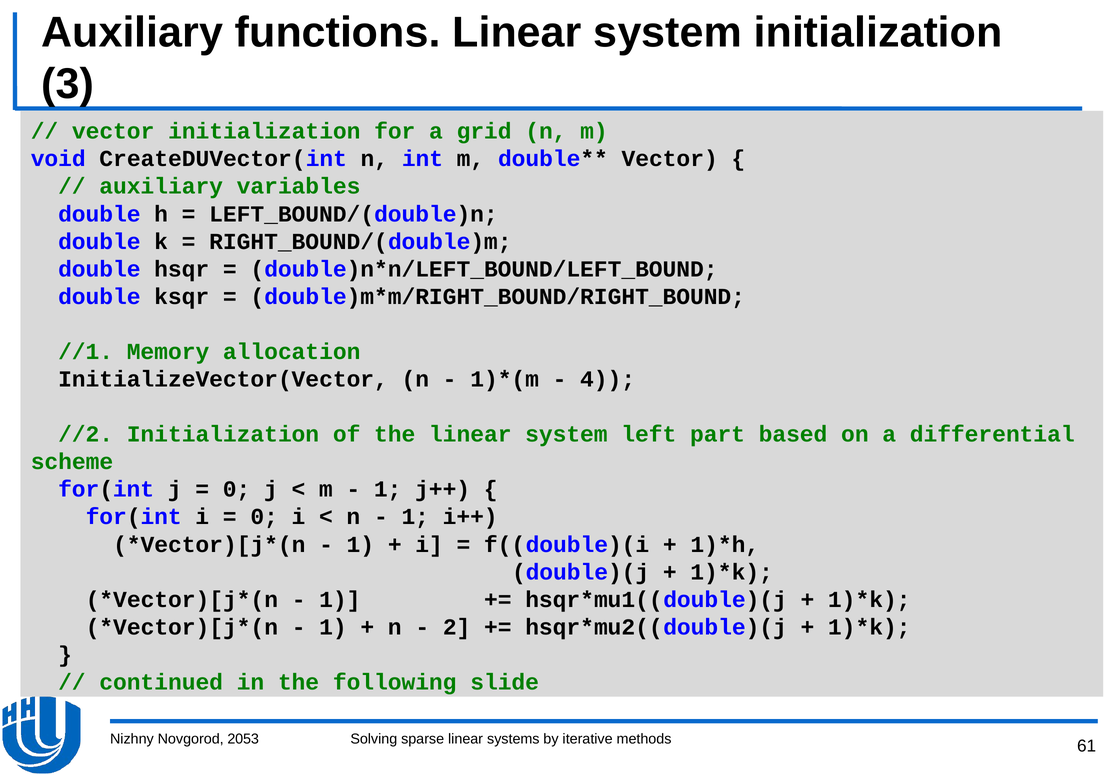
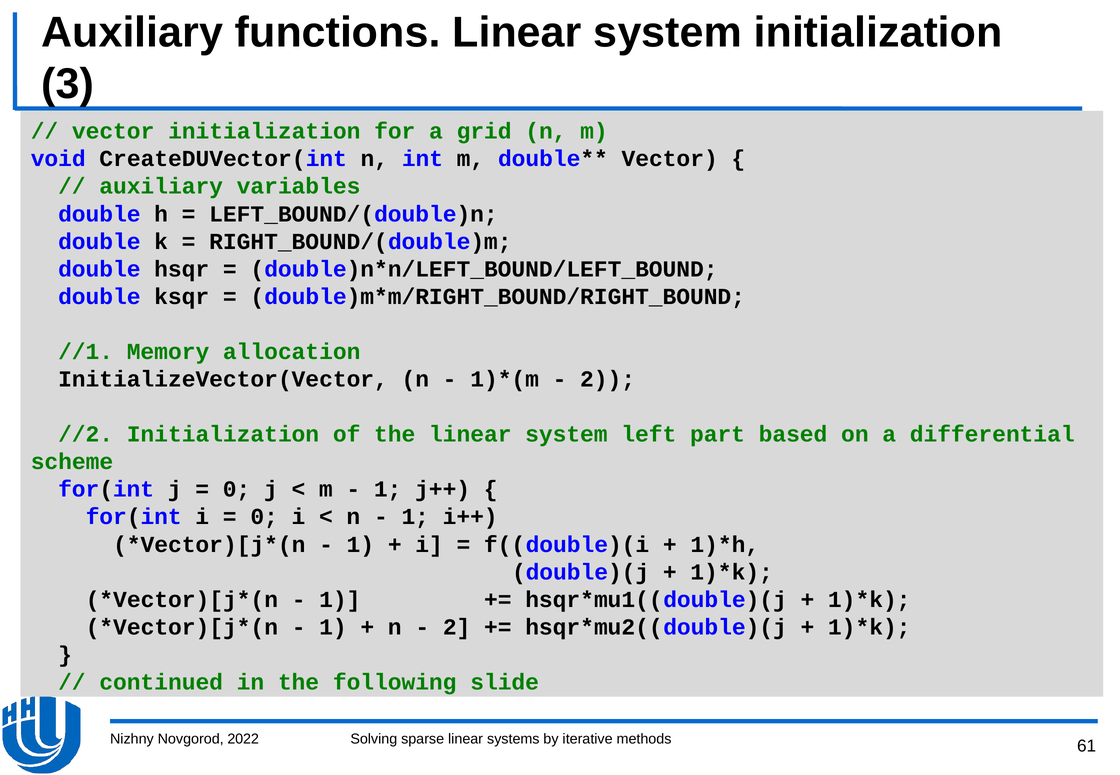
4 at (608, 379): 4 -> 2
2053: 2053 -> 2022
